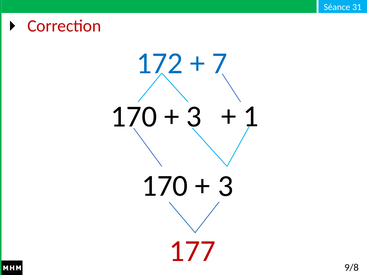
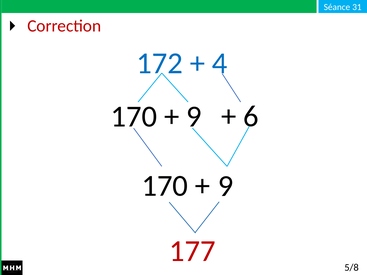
7: 7 -> 4
3 at (194, 117): 3 -> 9
1: 1 -> 6
3 at (226, 186): 3 -> 9
9/8: 9/8 -> 5/8
